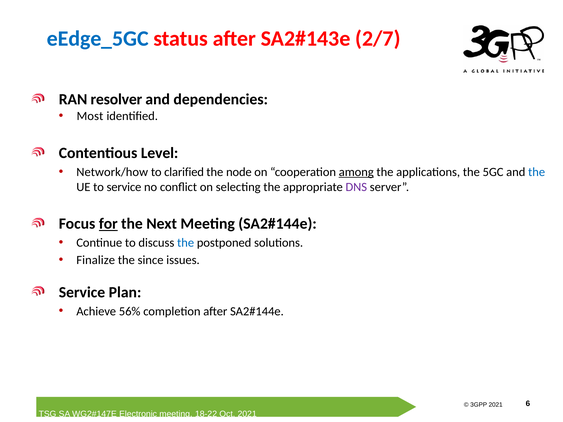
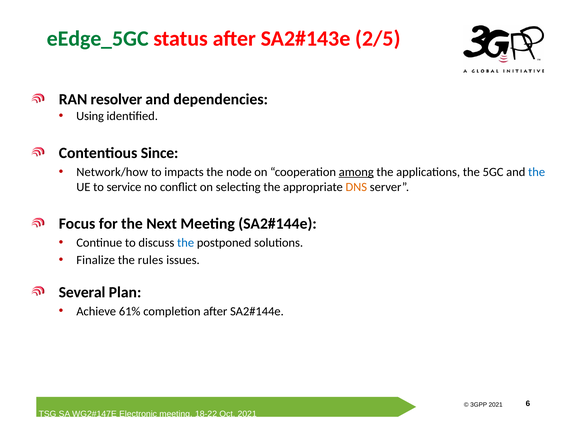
eEdge_5GC colour: blue -> green
2/7: 2/7 -> 2/5
Most: Most -> Using
Level: Level -> Since
clarified: clarified -> impacts
DNS colour: purple -> orange
for underline: present -> none
since: since -> rules
Service at (82, 292): Service -> Several
56%: 56% -> 61%
